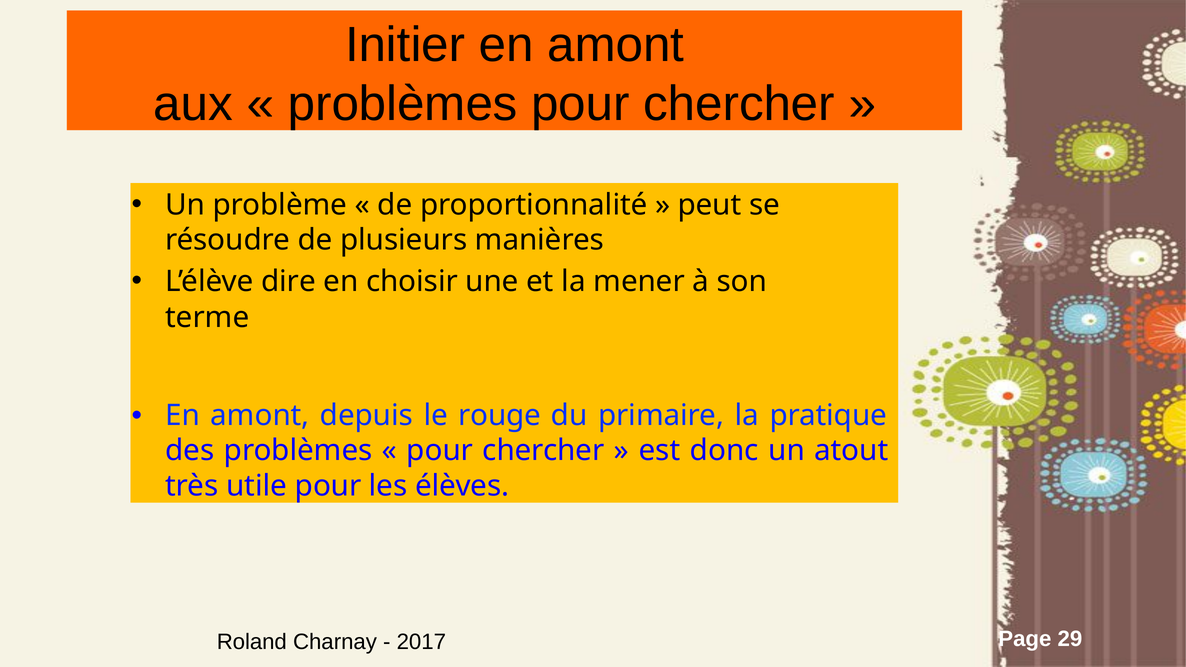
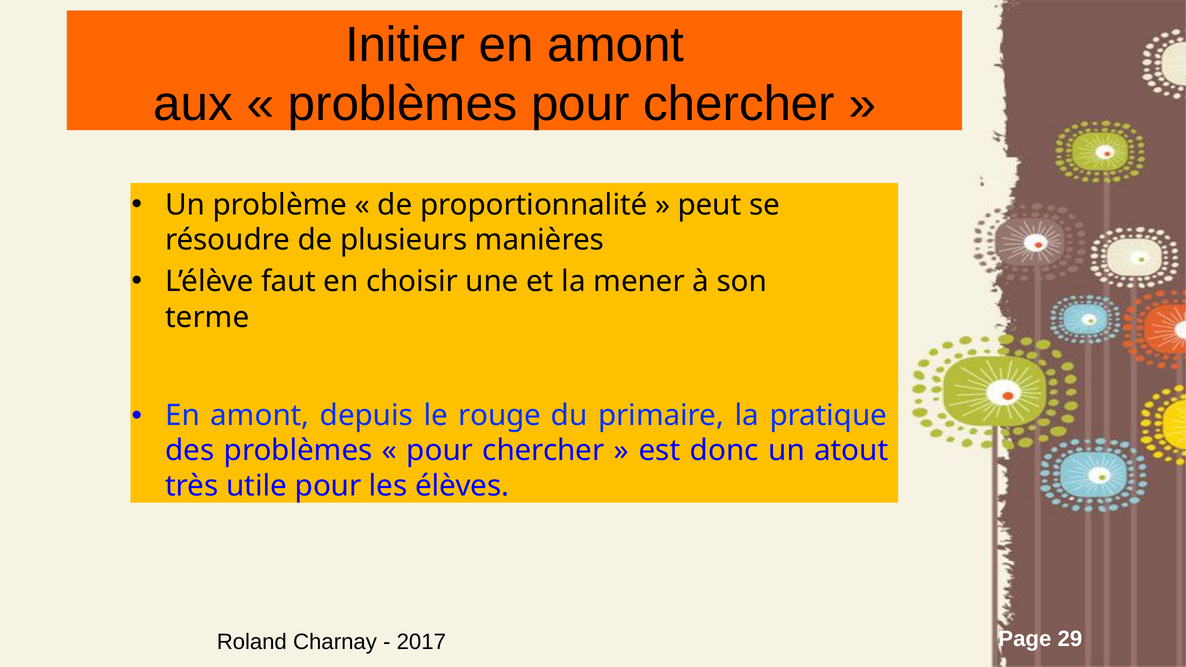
dire: dire -> faut
